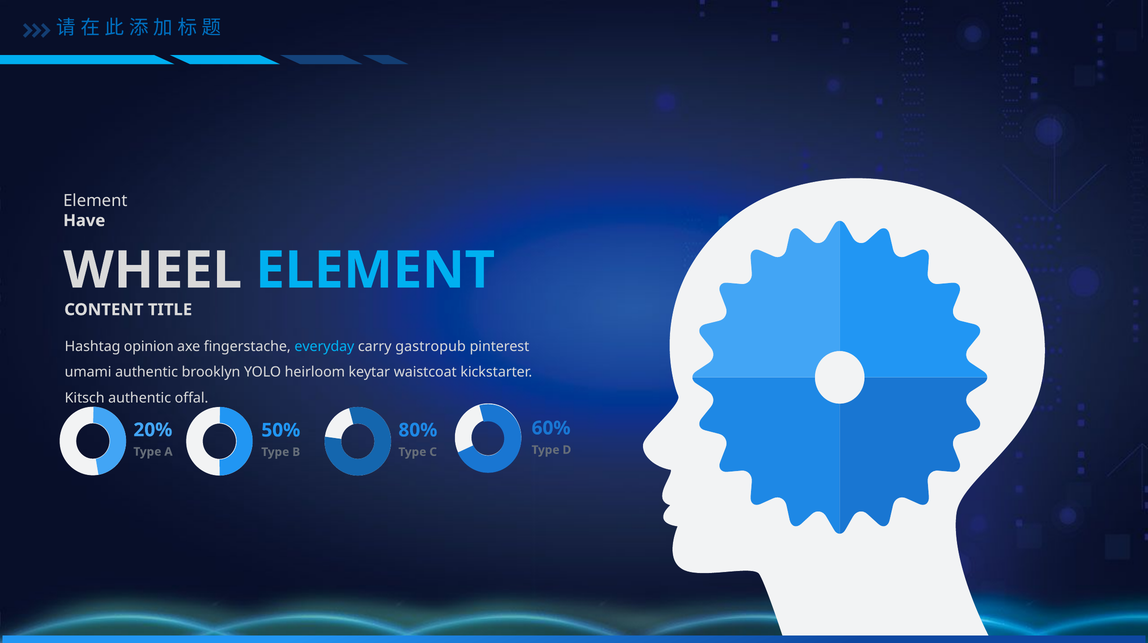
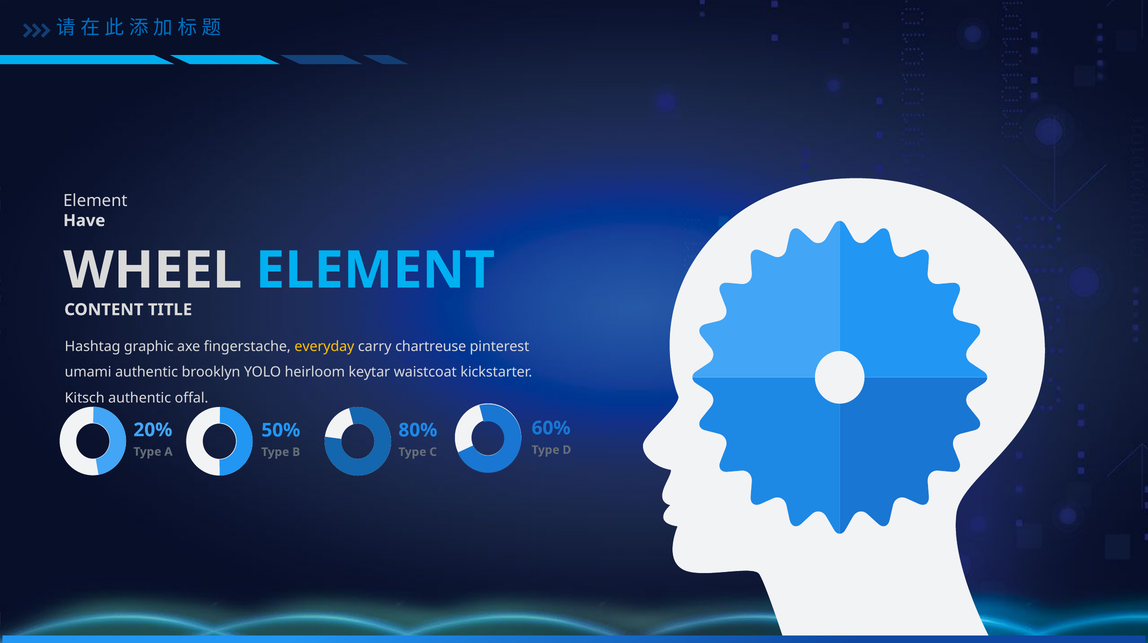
opinion: opinion -> graphic
everyday colour: light blue -> yellow
gastropub: gastropub -> chartreuse
